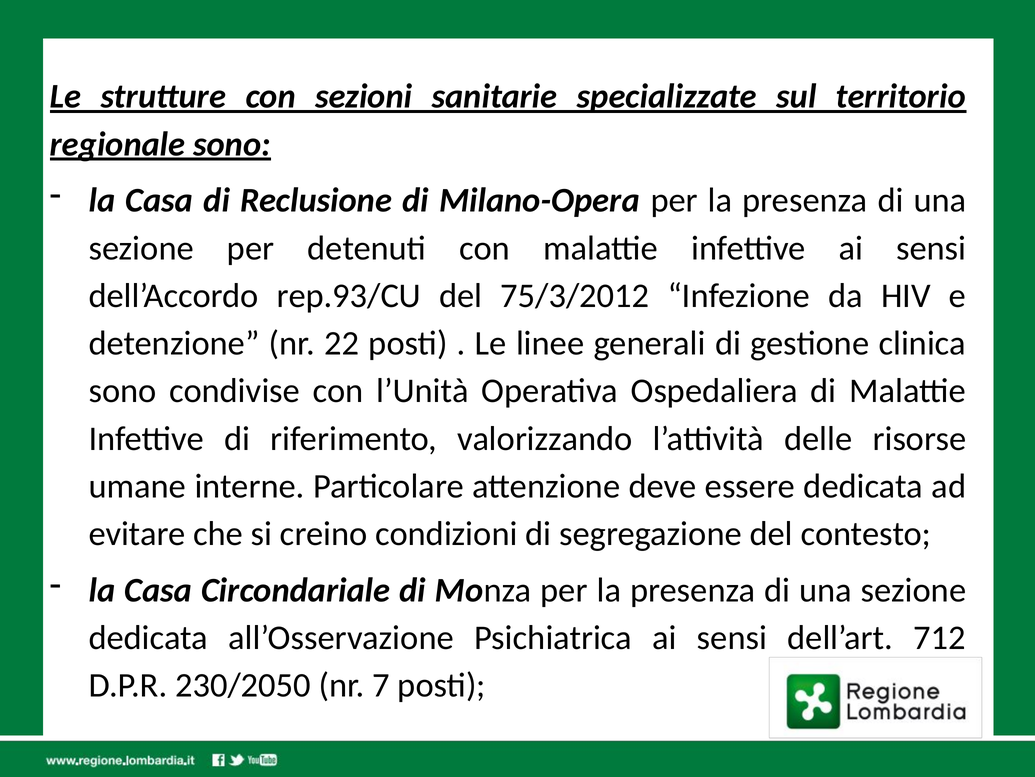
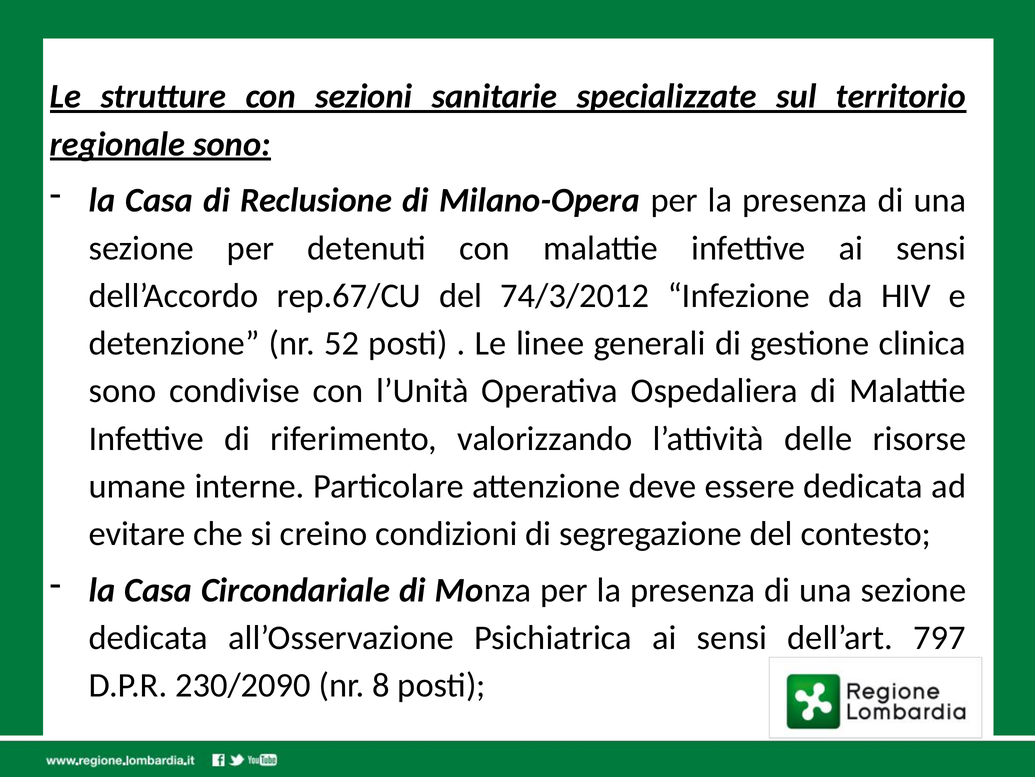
rep.93/CU: rep.93/CU -> rep.67/CU
75/3/2012: 75/3/2012 -> 74/3/2012
22: 22 -> 52
712: 712 -> 797
230/2050: 230/2050 -> 230/2090
7: 7 -> 8
